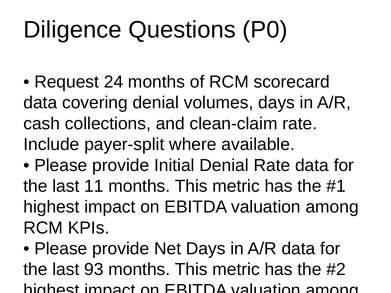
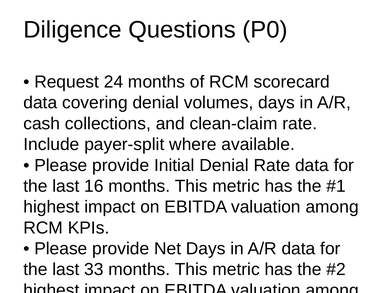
11: 11 -> 16
93: 93 -> 33
